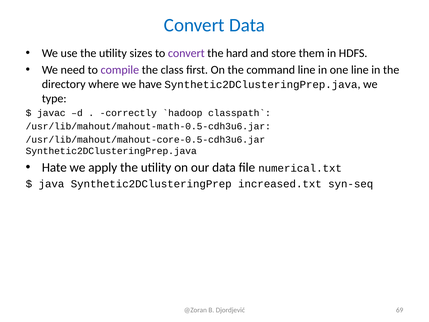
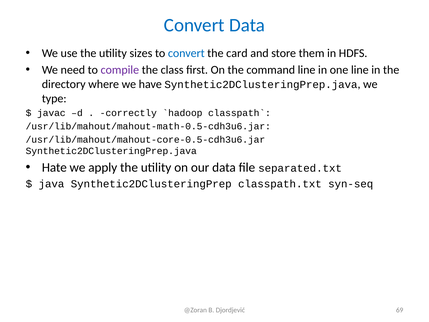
convert at (186, 53) colour: purple -> blue
hard: hard -> card
numerical.txt: numerical.txt -> separated.txt
increased.txt: increased.txt -> classpath.txt
